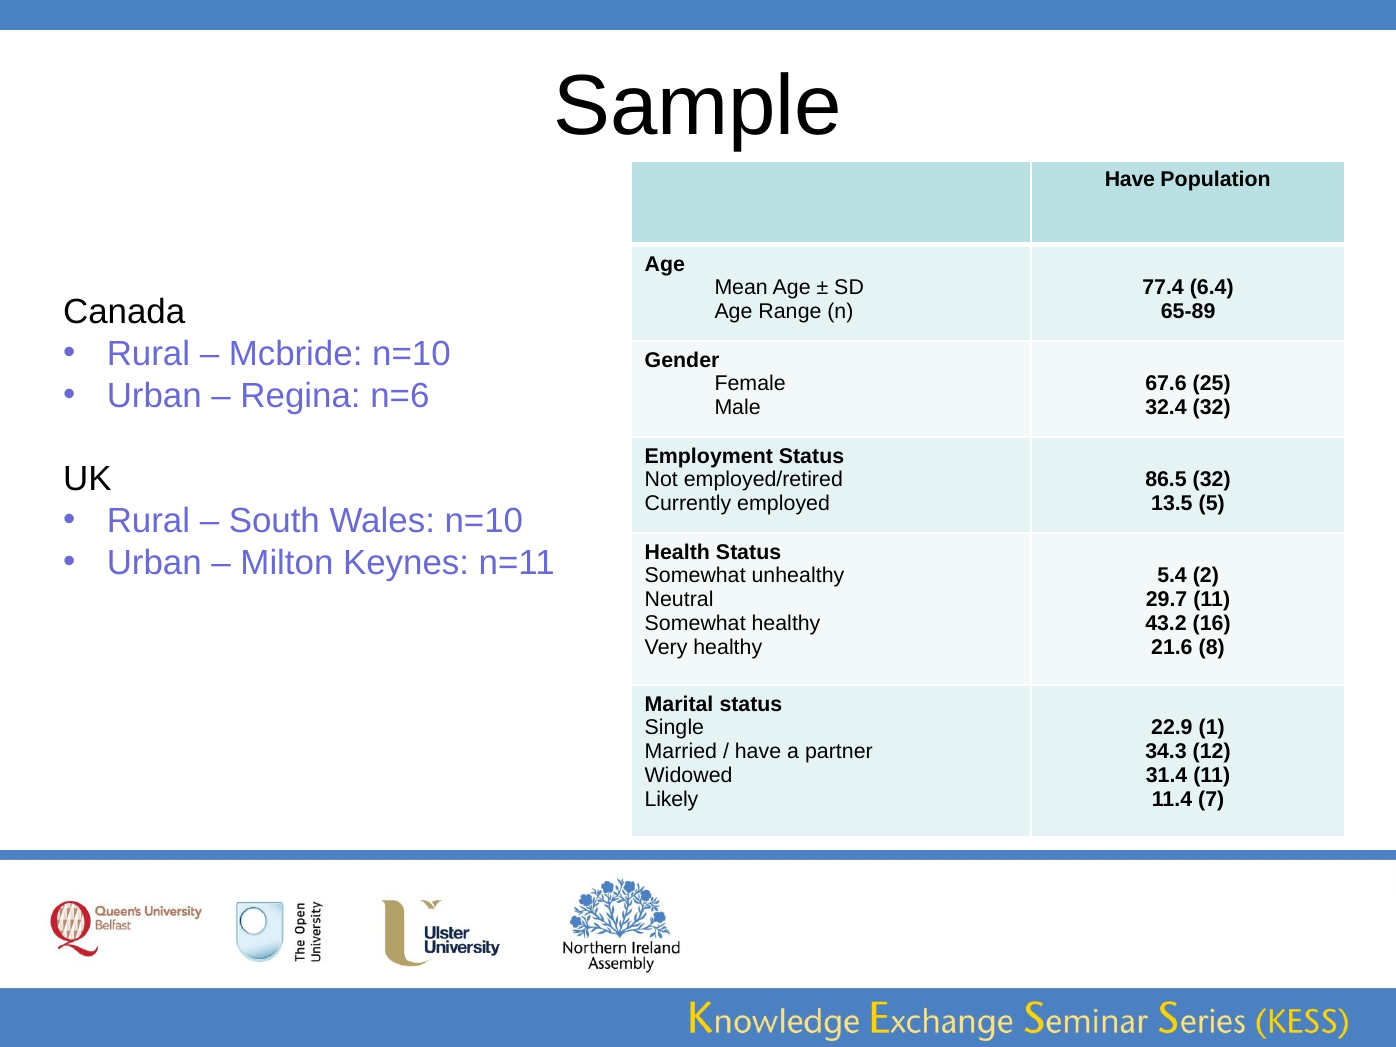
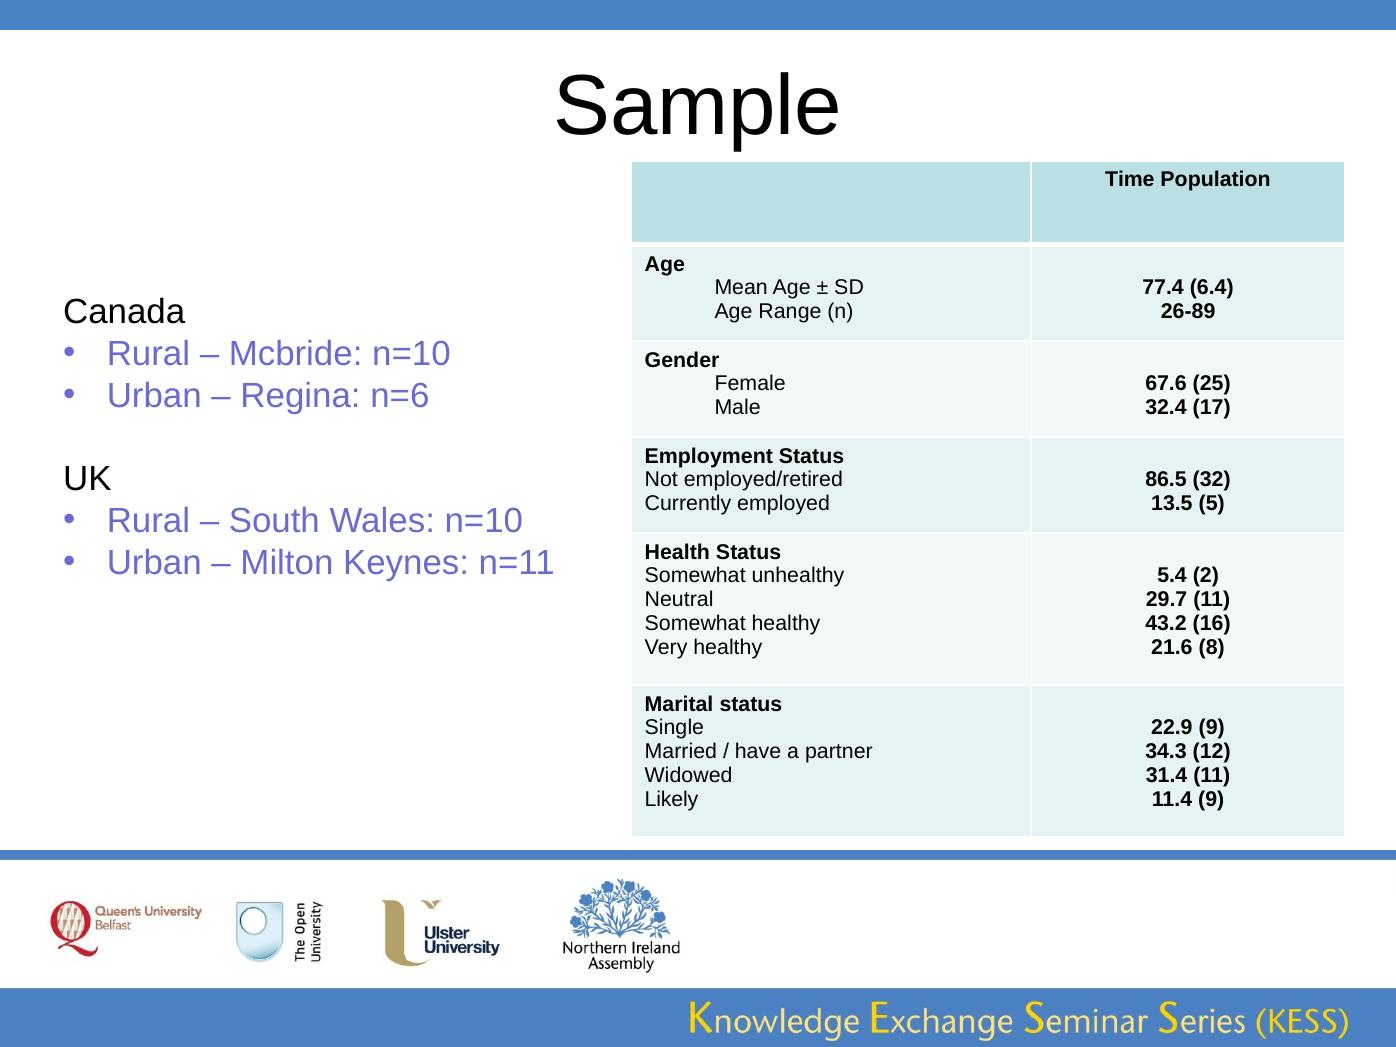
Have at (1130, 180): Have -> Time
65-89: 65-89 -> 26-89
32.4 32: 32 -> 17
22.9 1: 1 -> 9
11.4 7: 7 -> 9
